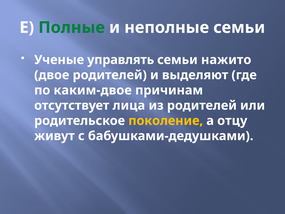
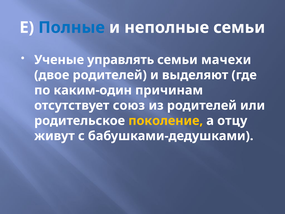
Полные colour: green -> blue
нажито: нажито -> мачехи
каким-двое: каким-двое -> каким-один
лица: лица -> союз
